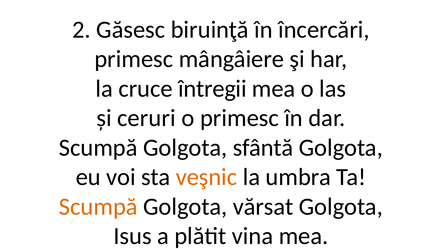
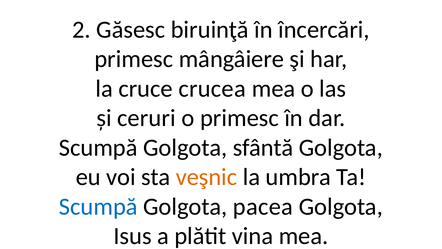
întregii: întregii -> crucea
Scumpă at (98, 206) colour: orange -> blue
vărsat: vărsat -> pacea
